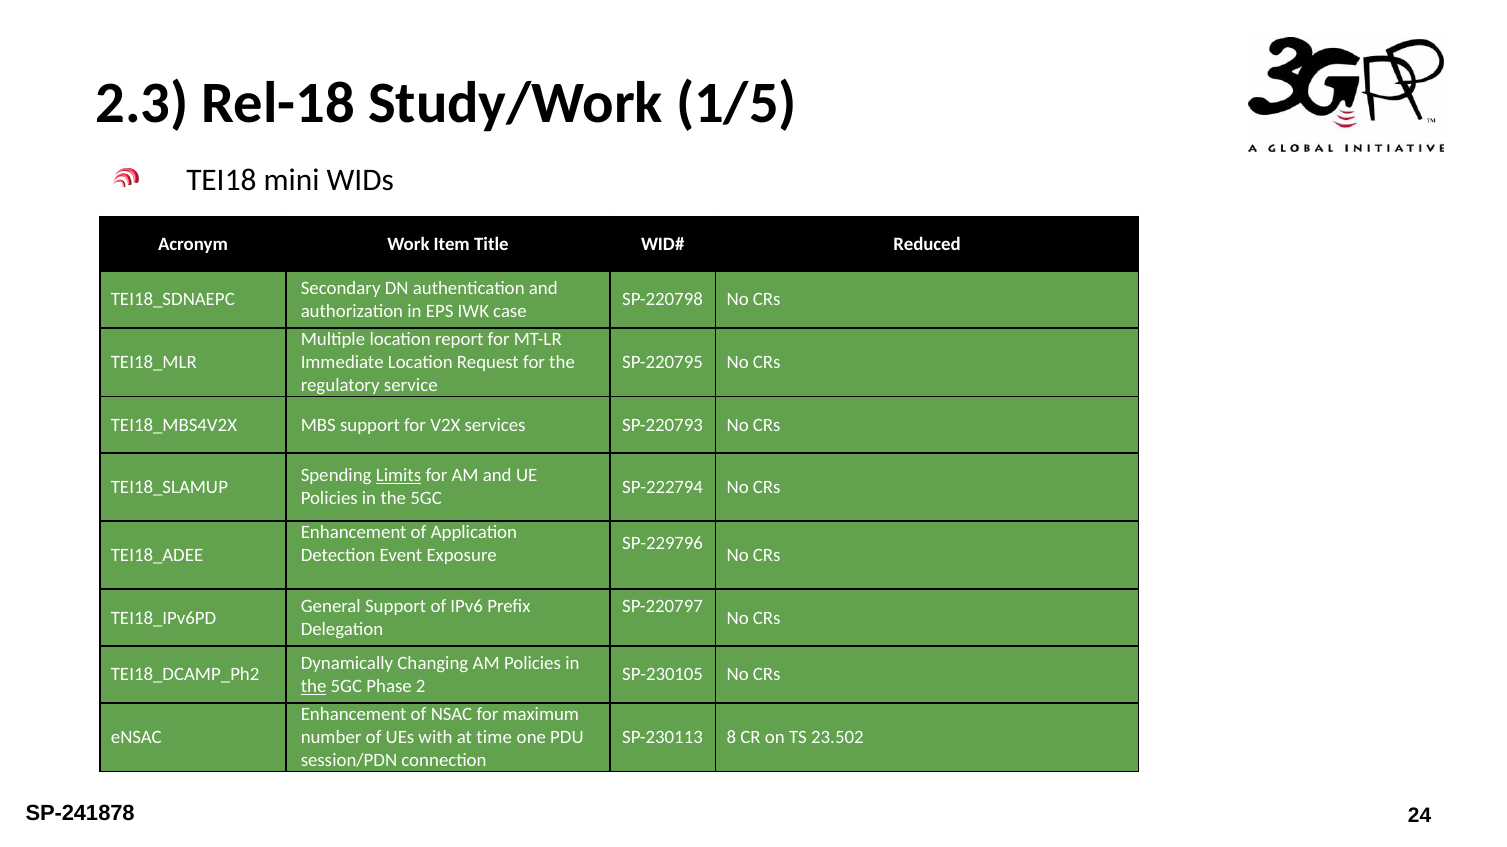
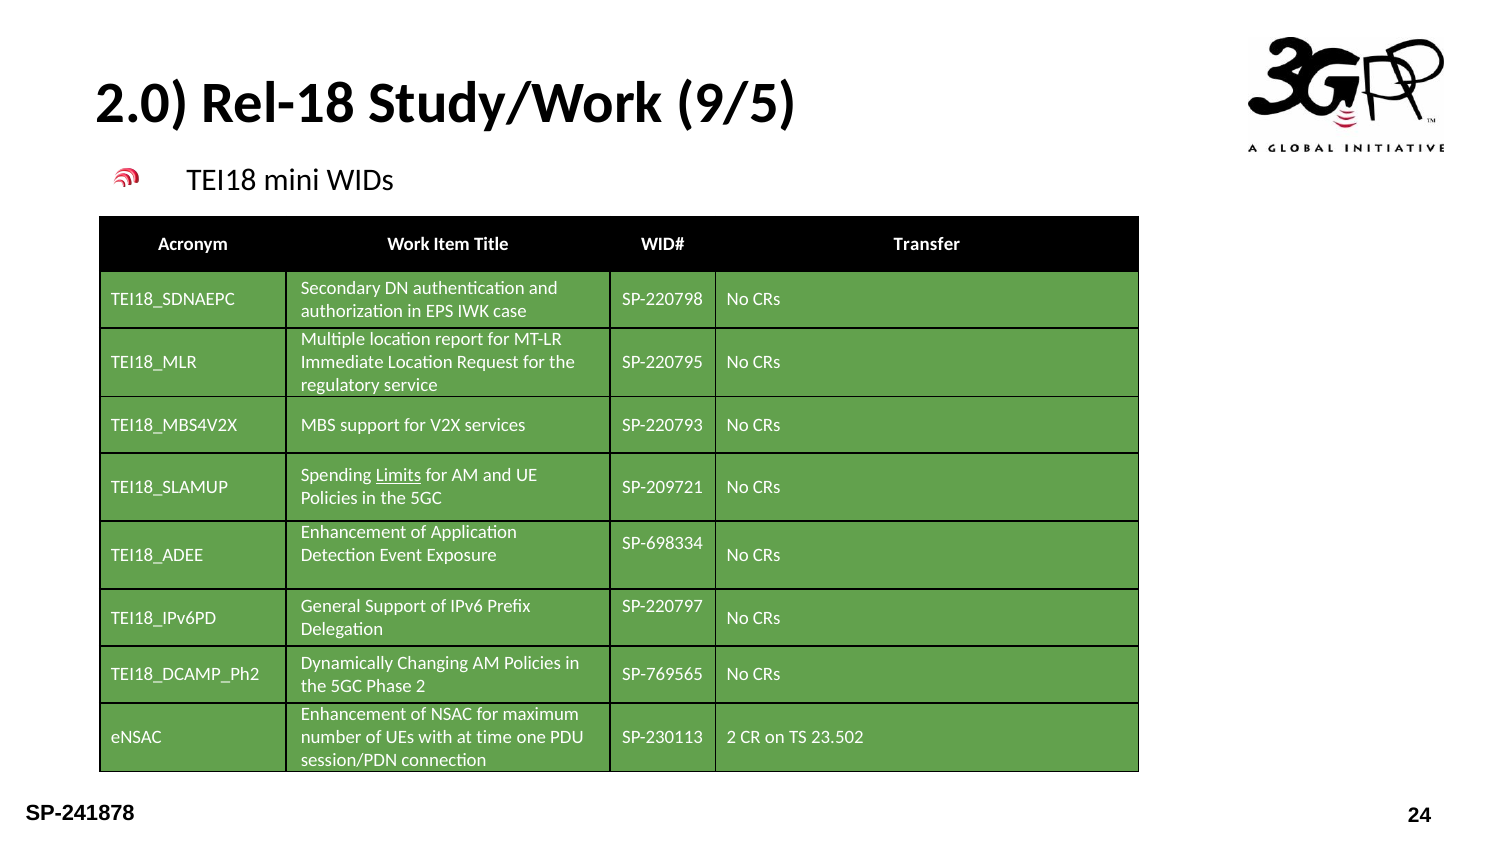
2.3: 2.3 -> 2.0
1/5: 1/5 -> 9/5
Reduced: Reduced -> Transfer
SP-222794: SP-222794 -> SP-209721
SP-229796: SP-229796 -> SP-698334
SP-230105: SP-230105 -> SP-769565
the at (314, 687) underline: present -> none
SP-230113 8: 8 -> 2
